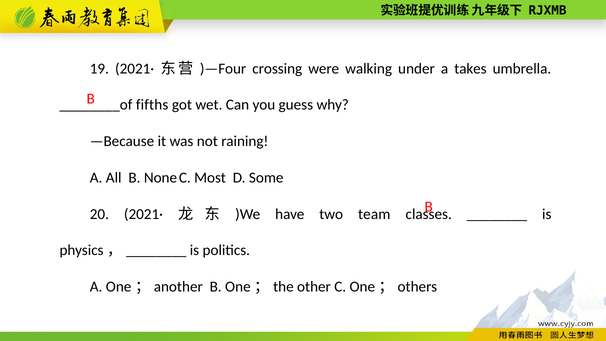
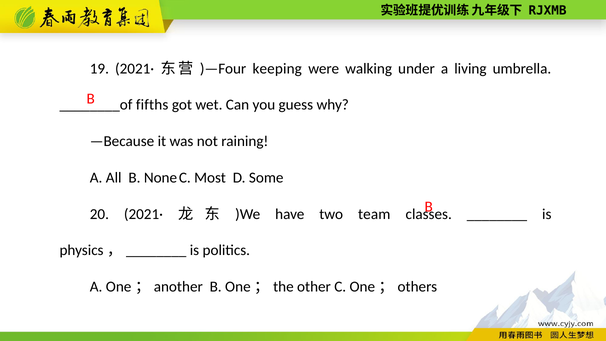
crossing: crossing -> keeping
takes: takes -> living
